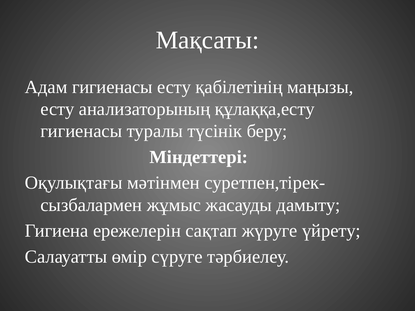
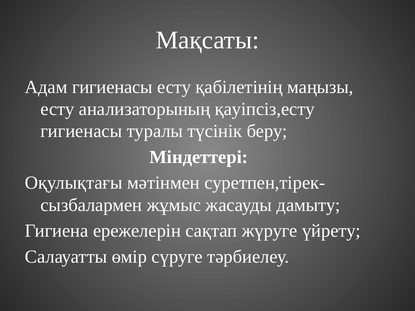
құлаққа,есту: құлаққа,есту -> қауіпсіз,есту
